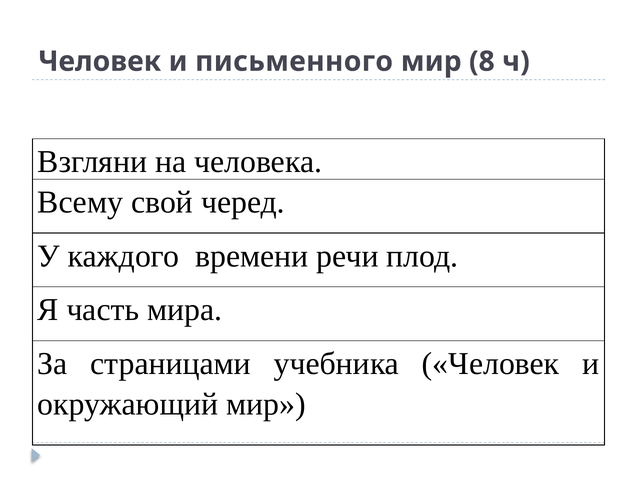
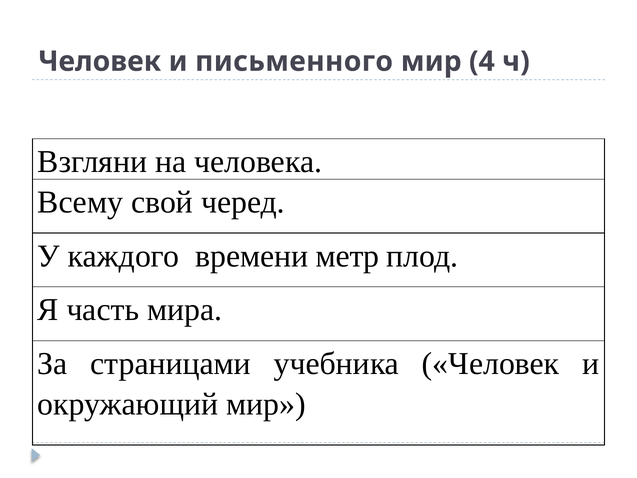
8: 8 -> 4
речи: речи -> метр
